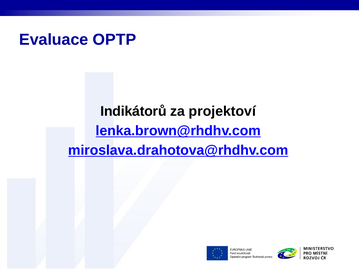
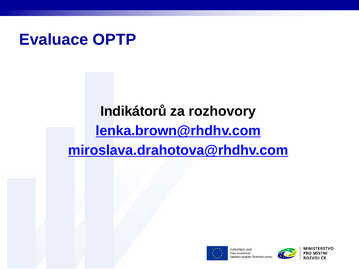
projektoví: projektoví -> rozhovory
